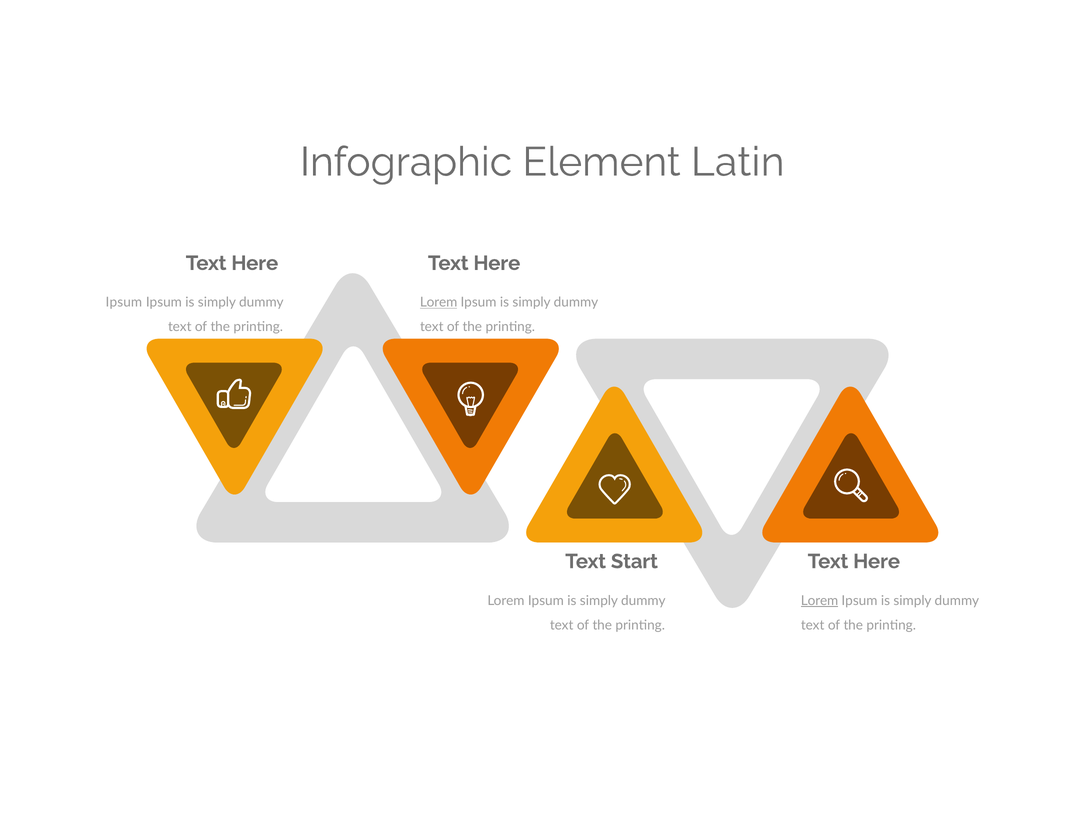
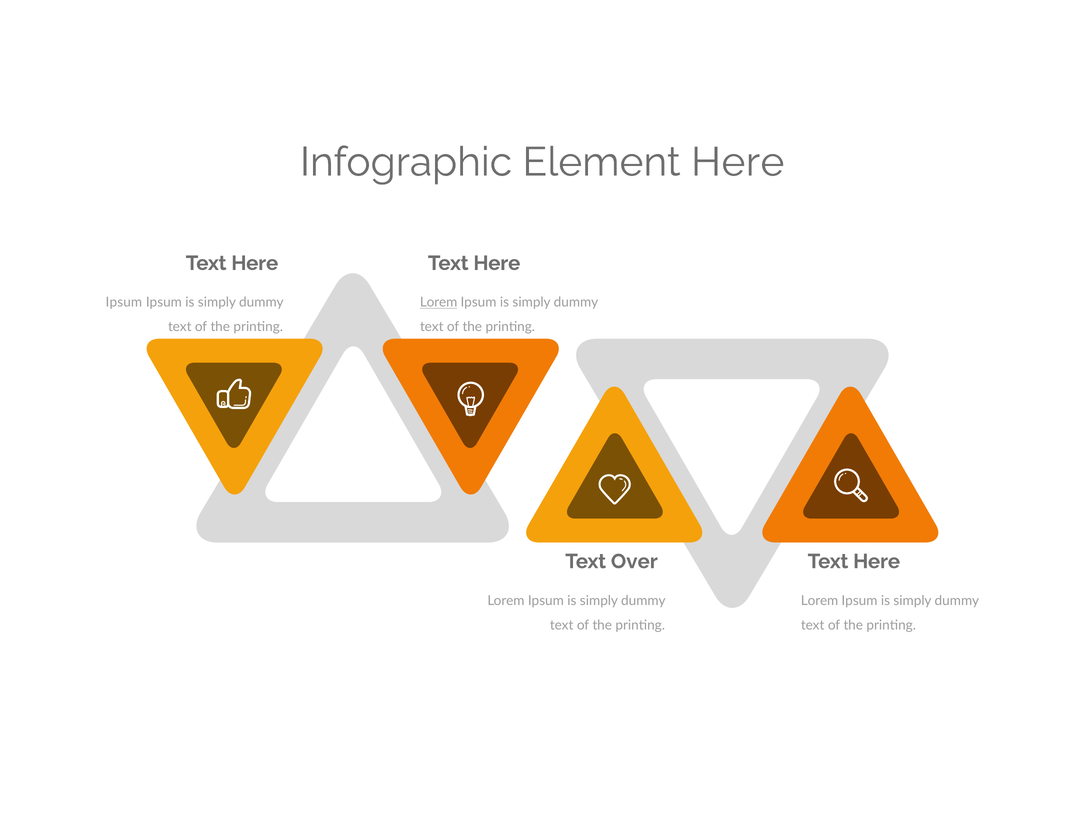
Element Latin: Latin -> Here
Start: Start -> Over
Lorem at (820, 600) underline: present -> none
